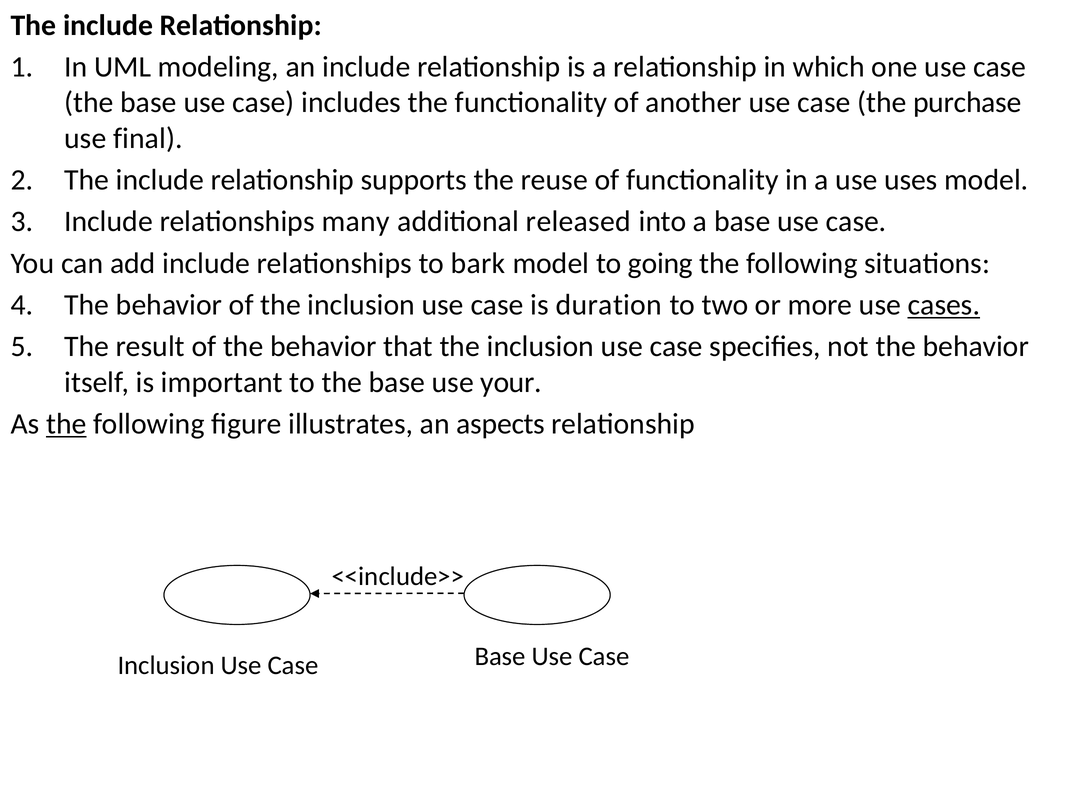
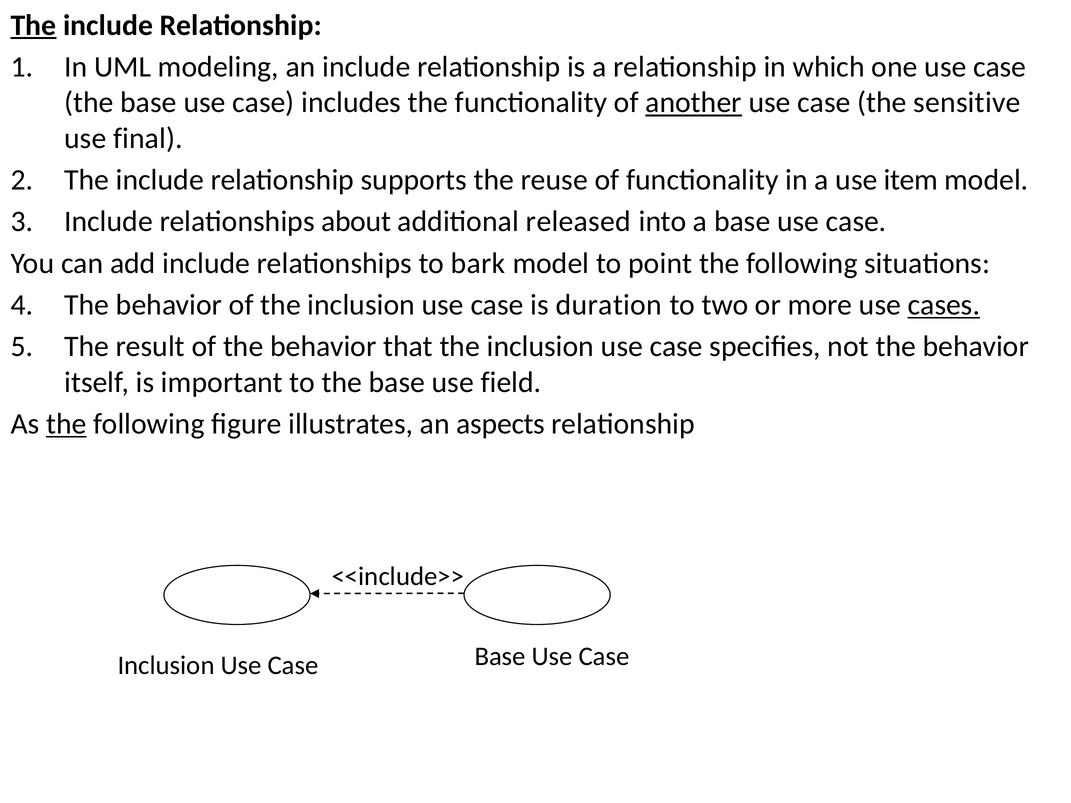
The at (34, 25) underline: none -> present
another underline: none -> present
purchase: purchase -> sensitive
uses: uses -> item
many: many -> about
going: going -> point
your: your -> field
